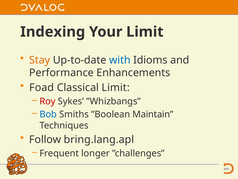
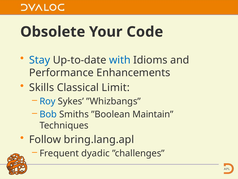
Indexing: Indexing -> Obsolete
Your Limit: Limit -> Code
Stay colour: orange -> blue
Foad: Foad -> Skills
Roy colour: red -> blue
longer: longer -> dyadic
